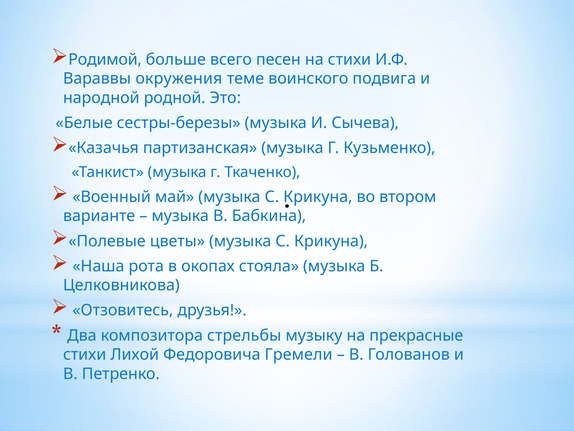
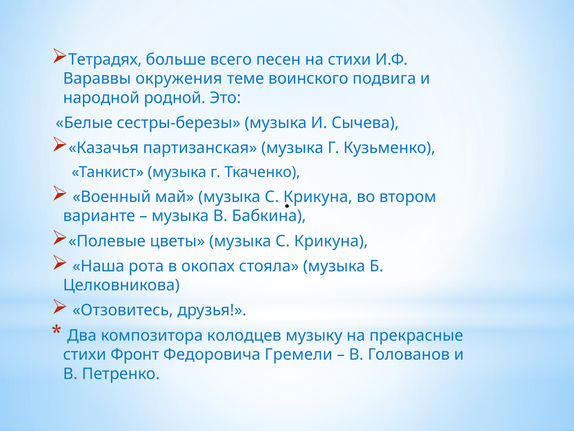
Родимой: Родимой -> Тетрадях
стрельбы: стрельбы -> колодцев
Лихой: Лихой -> Фронт
